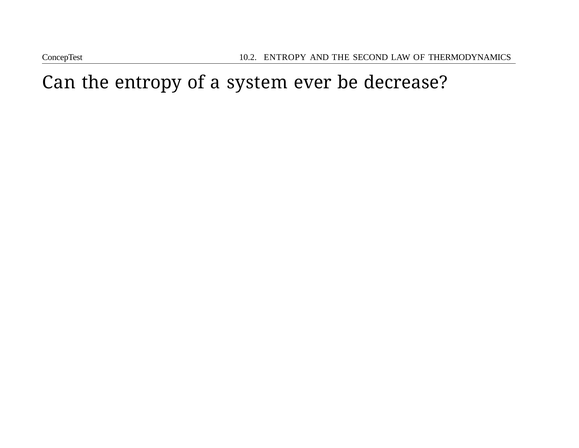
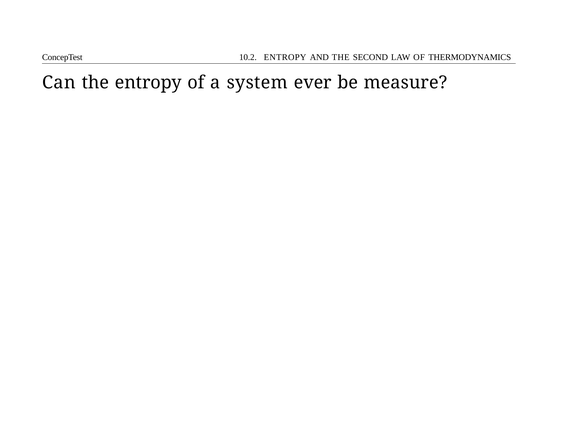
decrease: decrease -> measure
